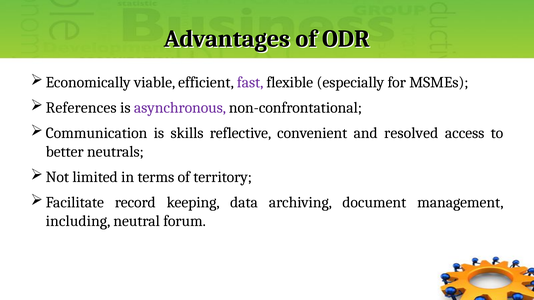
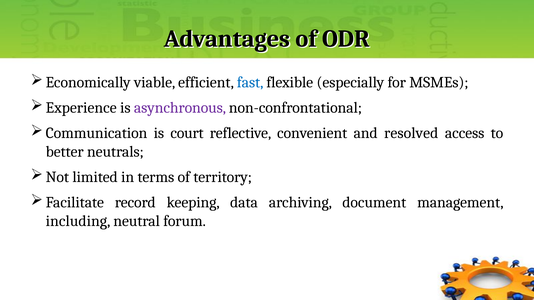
fast colour: purple -> blue
References: References -> Experience
skills: skills -> court
